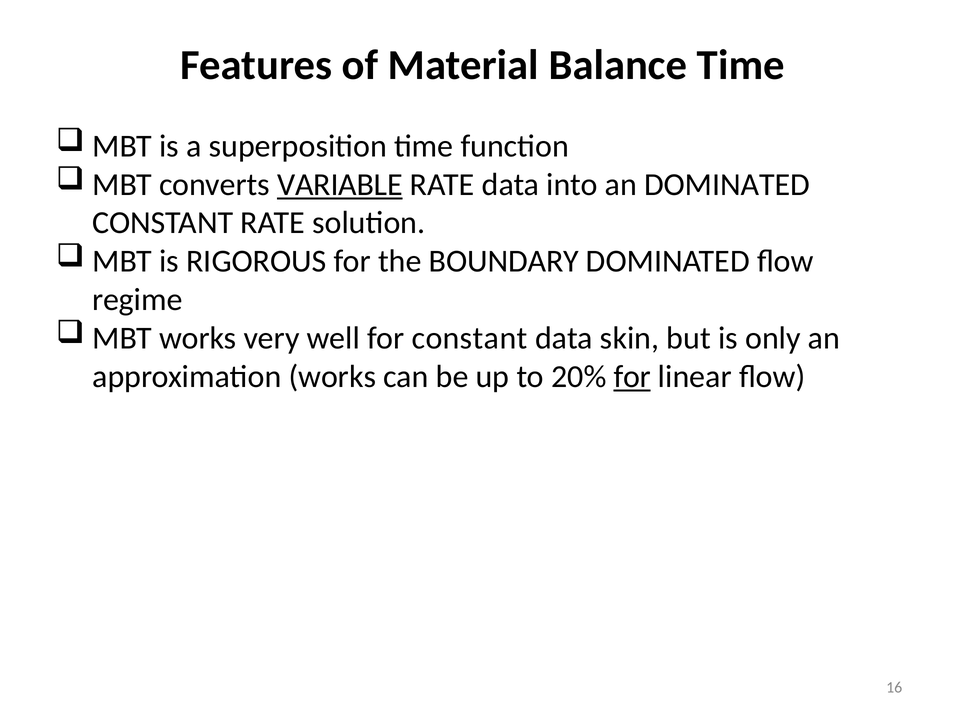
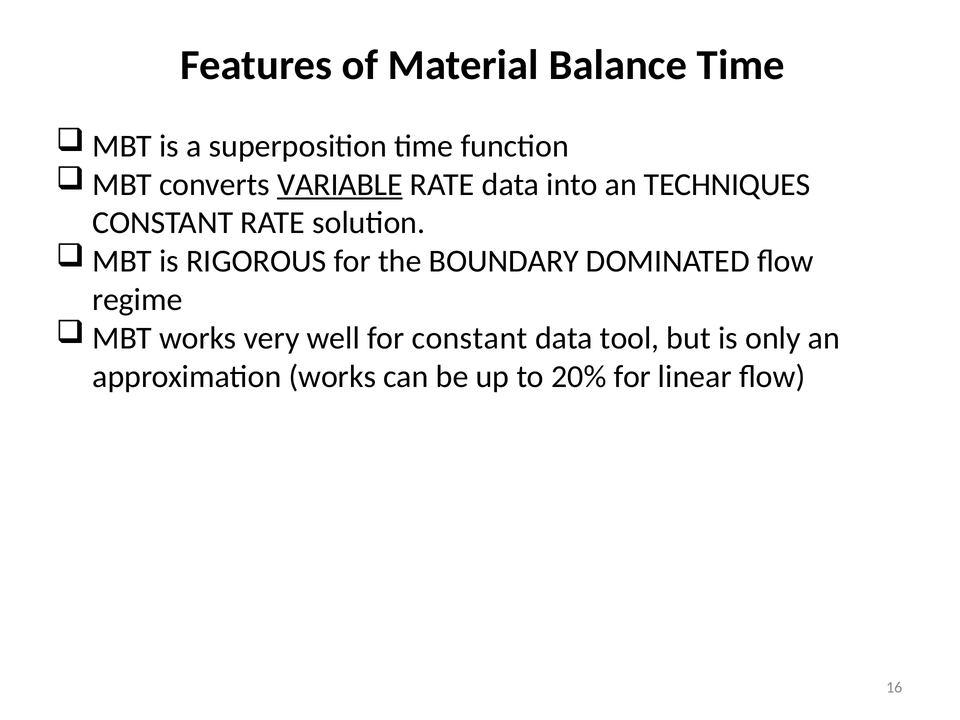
an DOMINATED: DOMINATED -> TECHNIQUES
skin: skin -> tool
for at (632, 377) underline: present -> none
